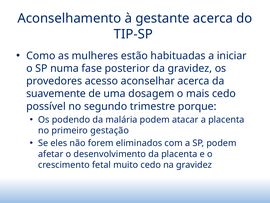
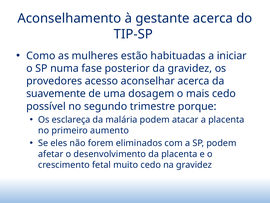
podendo: podendo -> esclareça
gestação: gestação -> aumento
